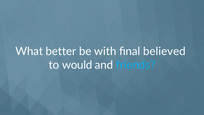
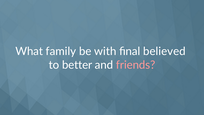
better: better -> family
would: would -> better
friends colour: light blue -> pink
